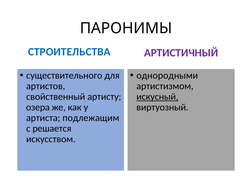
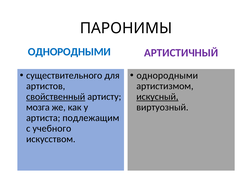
СТРОИТЕЛЬСТВА at (69, 52): СТРОИТЕЛЬСТВА -> ОДНОРОДНЫМИ
свойственный underline: none -> present
озера: озера -> мозга
решается: решается -> учебного
